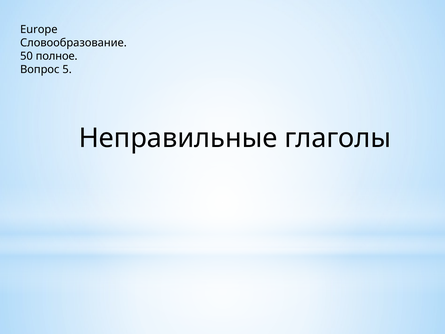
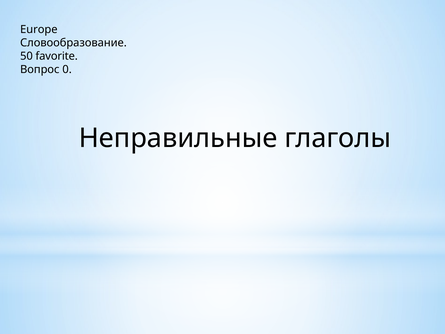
полное: полное -> favorite
5: 5 -> 0
